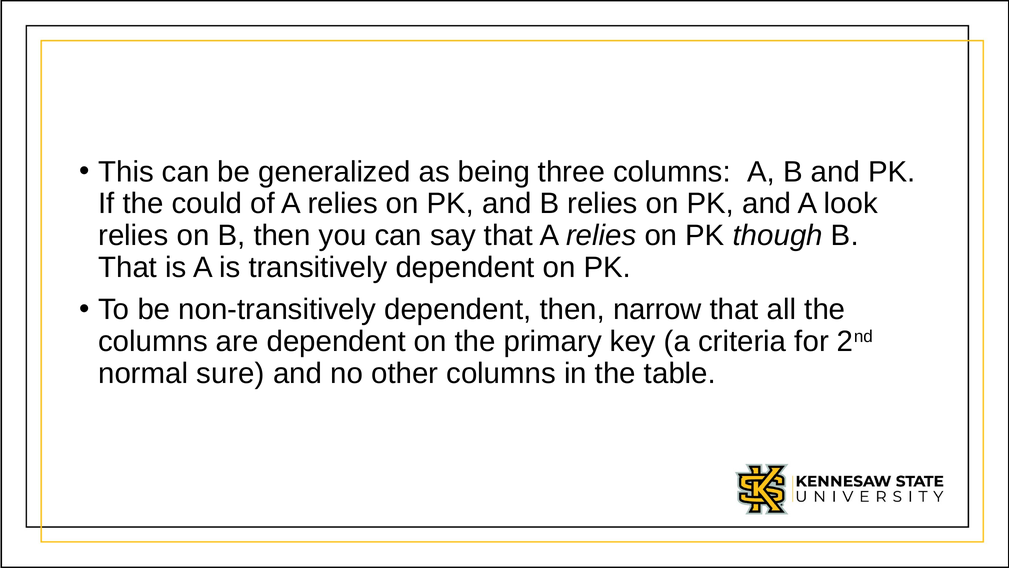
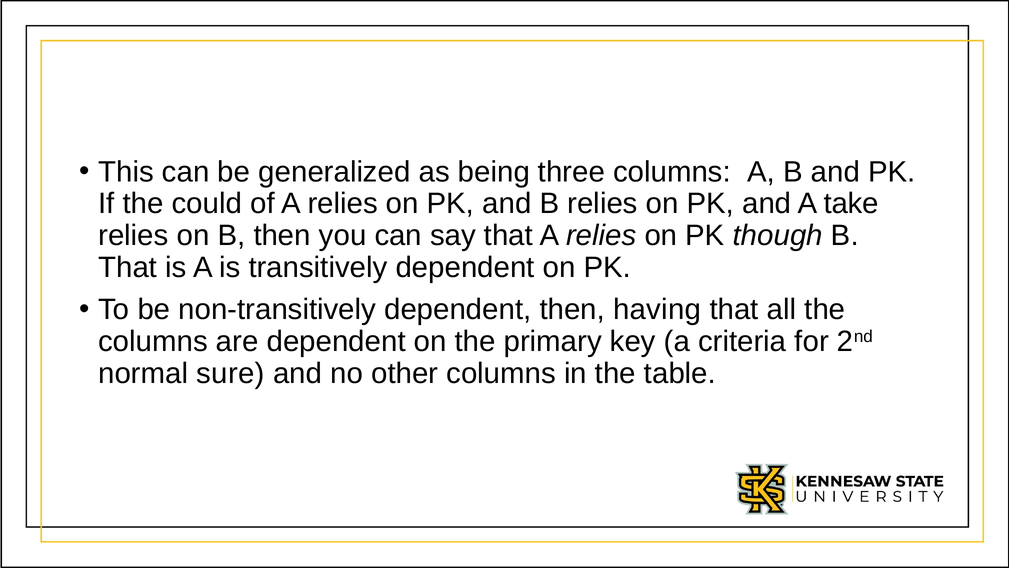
look: look -> take
narrow: narrow -> having
